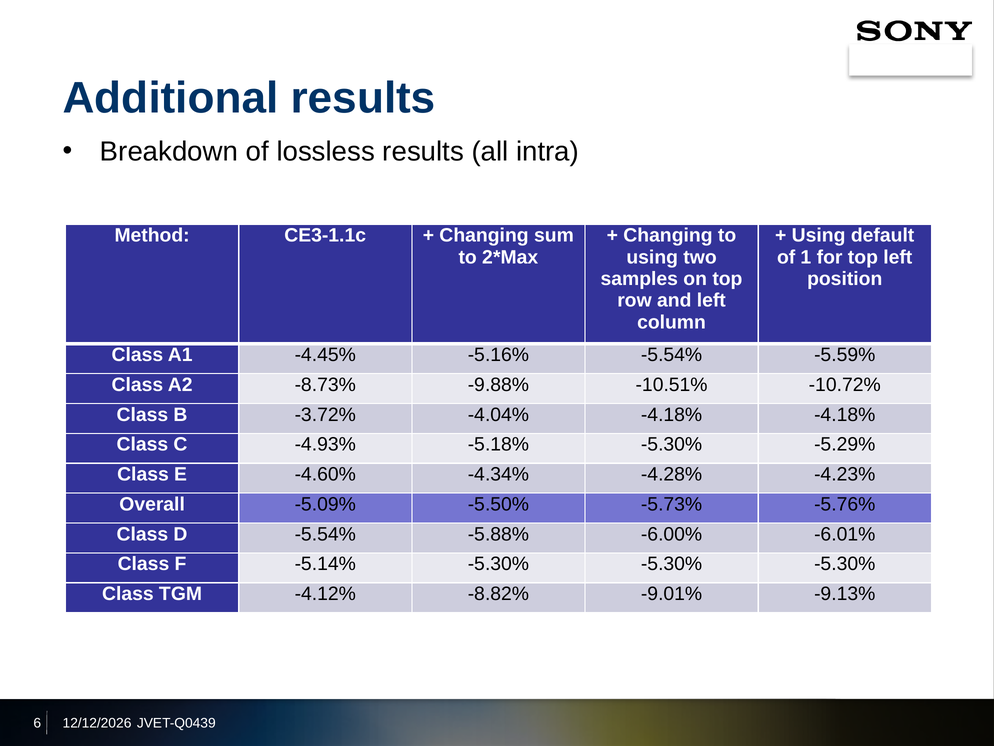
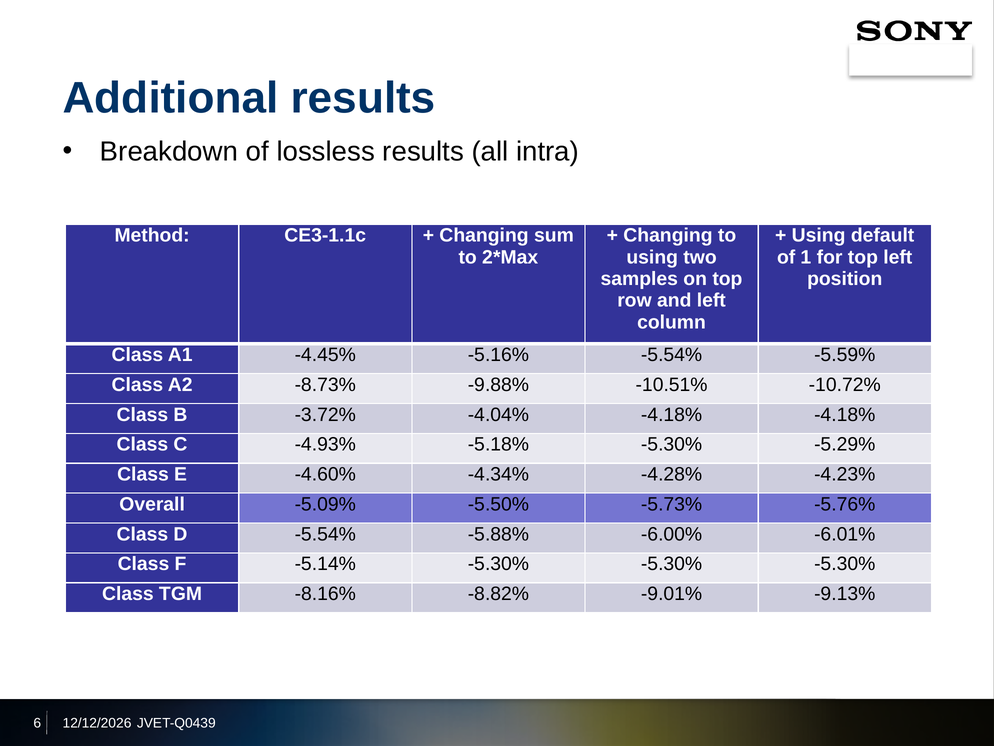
-4.12%: -4.12% -> -8.16%
